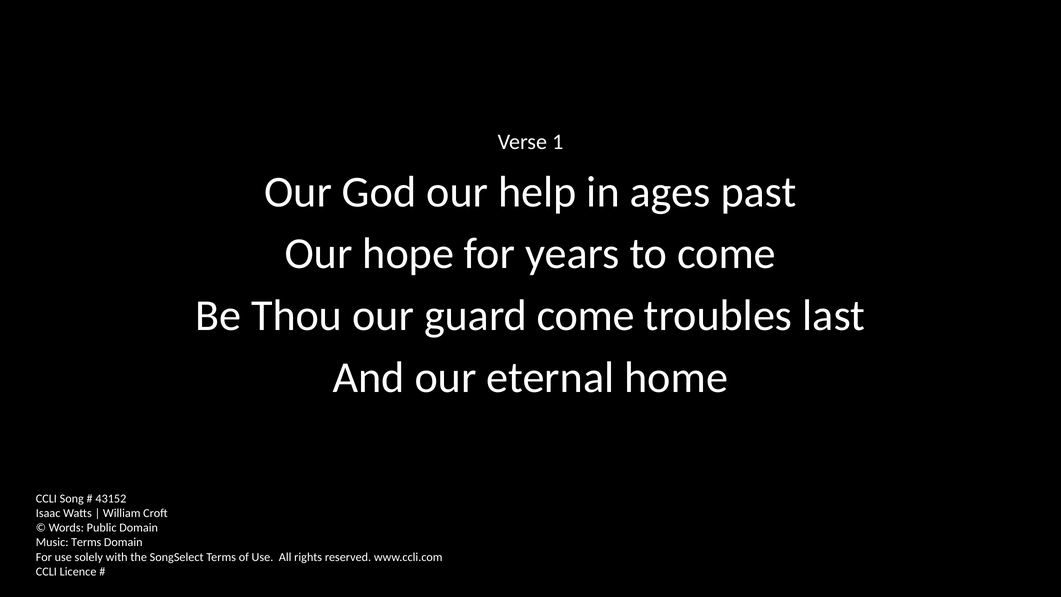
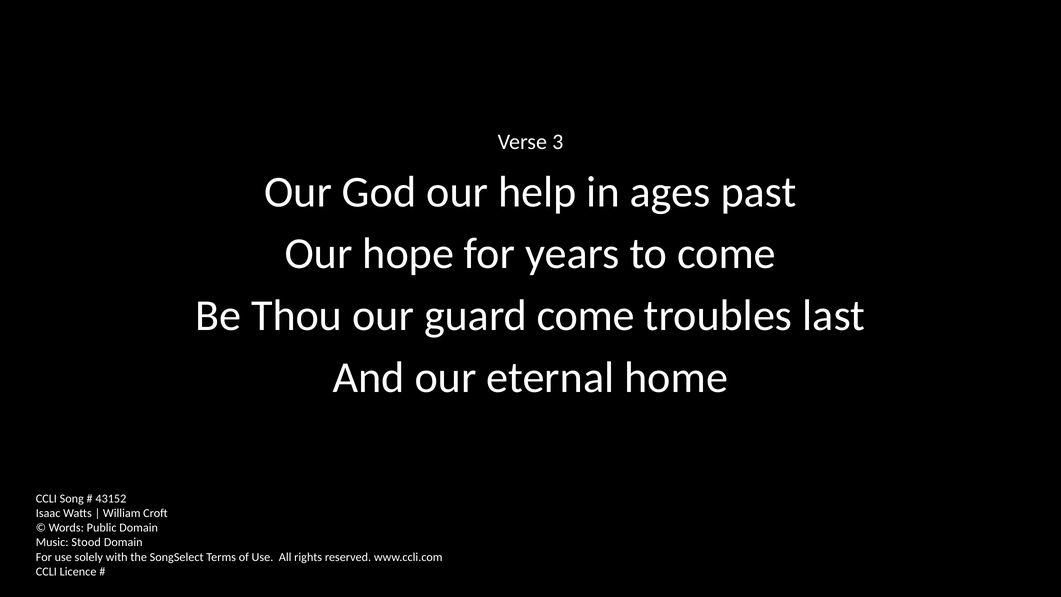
1: 1 -> 3
Music Terms: Terms -> Stood
